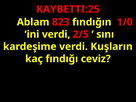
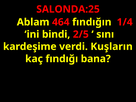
KAYBETTI:25: KAYBETTI:25 -> SALONDA:25
823: 823 -> 464
1/0: 1/0 -> 1/4
ini verdi: verdi -> bindi
ceviz: ceviz -> bana
